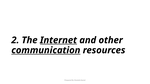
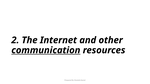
Internet underline: present -> none
